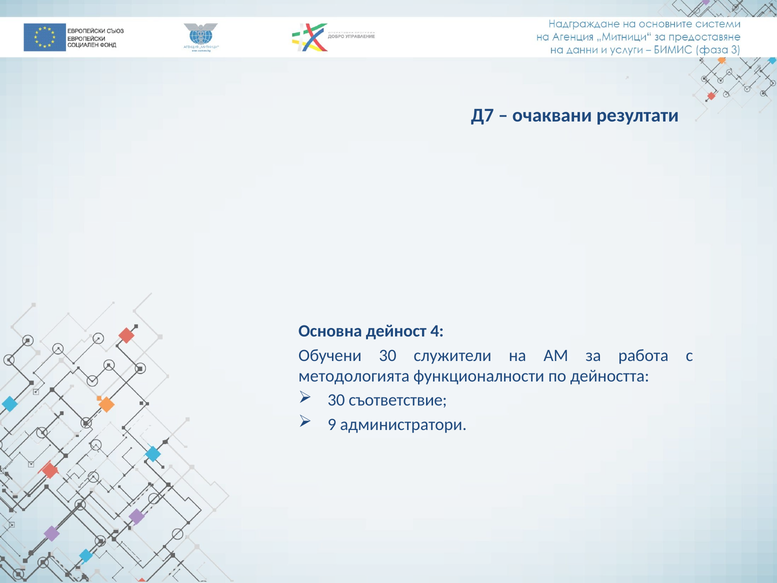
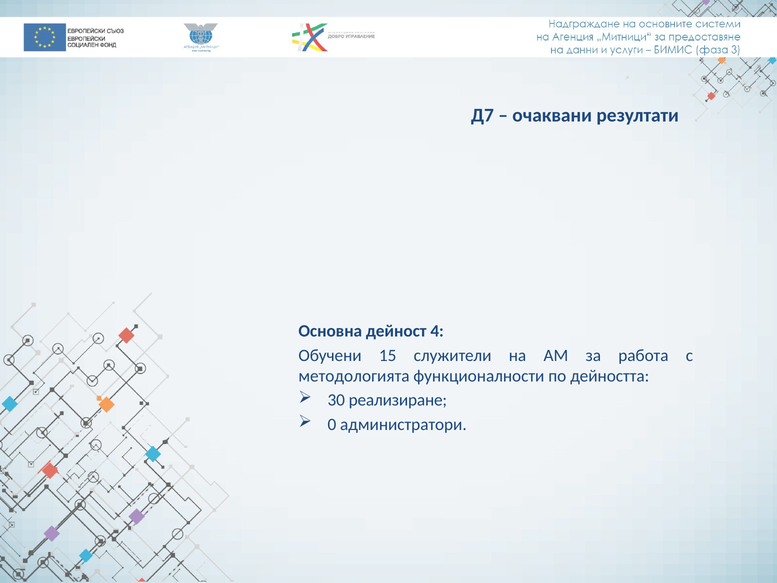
Обучени 30: 30 -> 15
съответствие: съответствие -> реализиране
9: 9 -> 0
